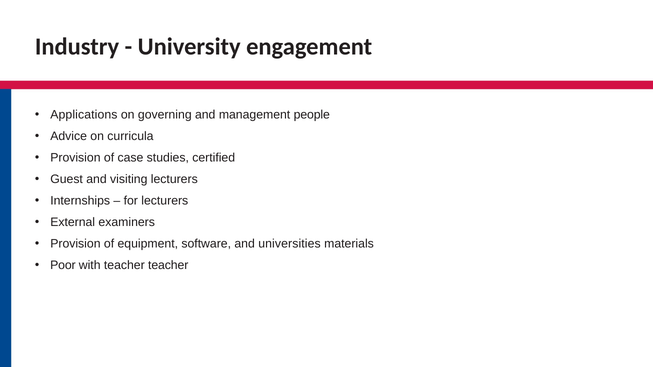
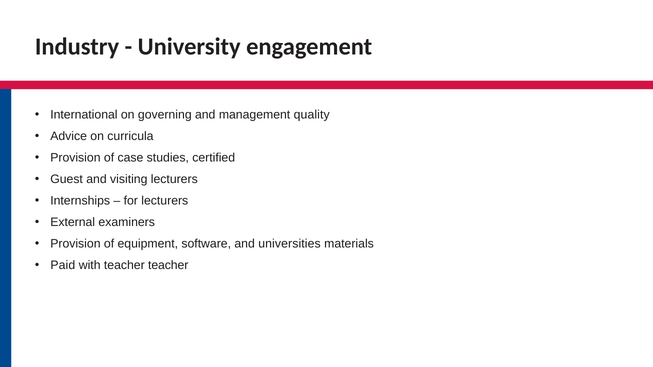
Applications: Applications -> International
people: people -> quality
Poor: Poor -> Paid
